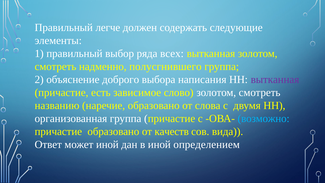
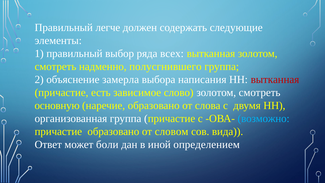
доброго: доброго -> замерла
вытканная at (275, 79) colour: purple -> red
названию: названию -> основную
качеств: качеств -> словом
может иной: иной -> боли
